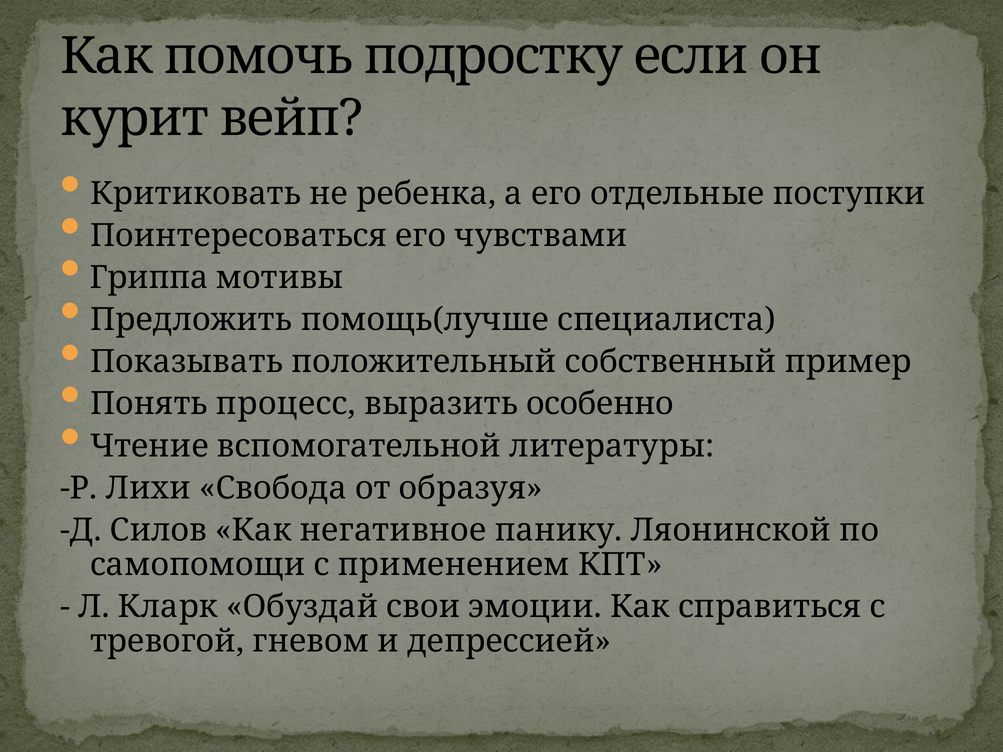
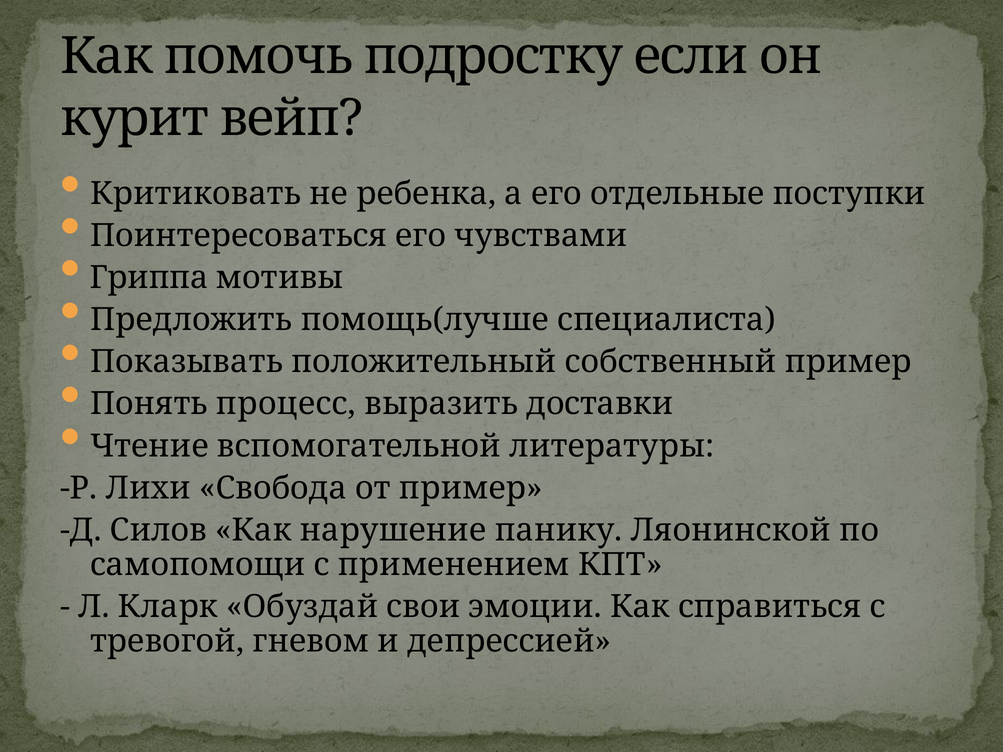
особенно: особенно -> доставки
от образуя: образуя -> пример
негативное: негативное -> нарушение
